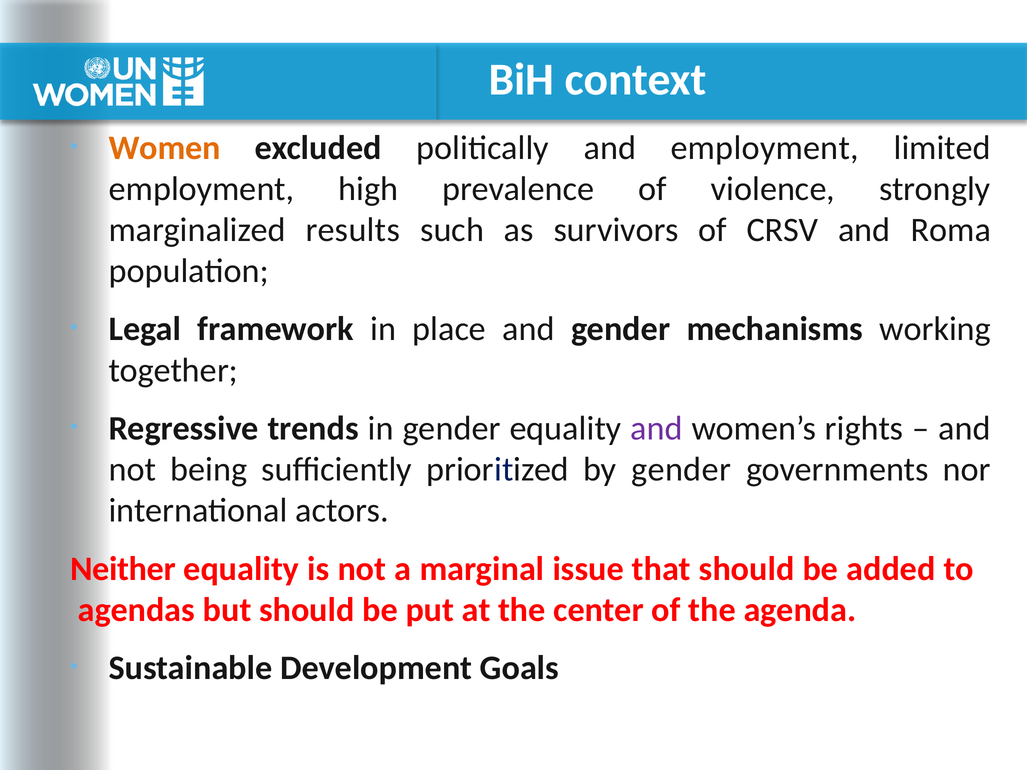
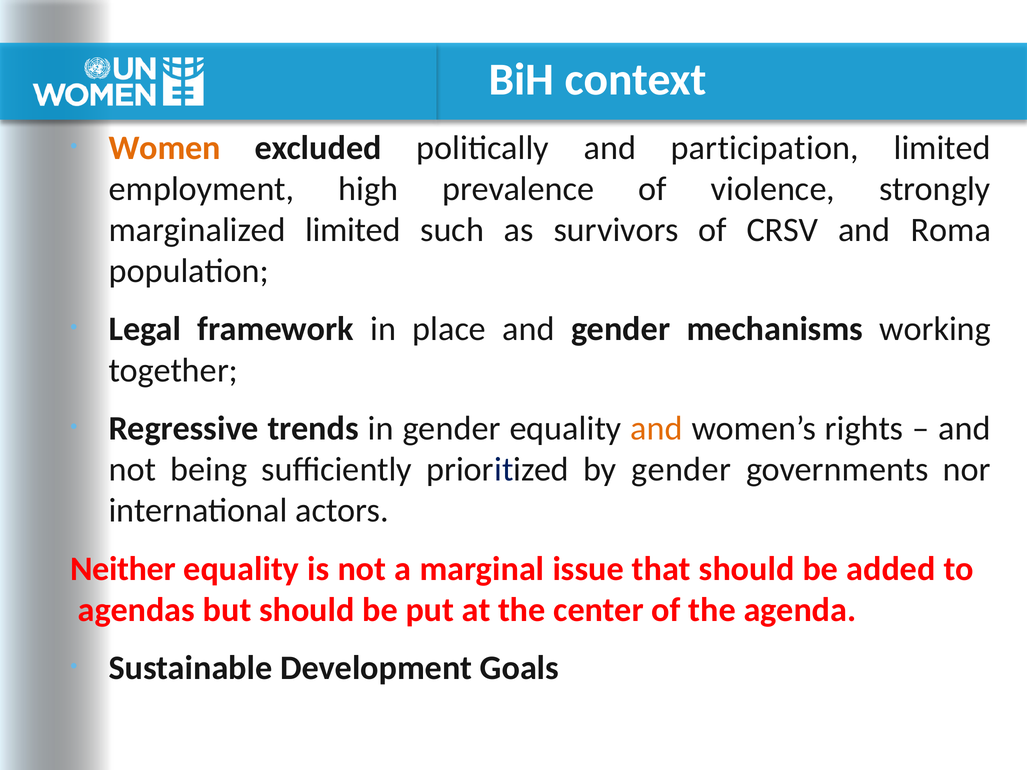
and employment: employment -> participation
marginalized results: results -> limited
and at (657, 429) colour: purple -> orange
